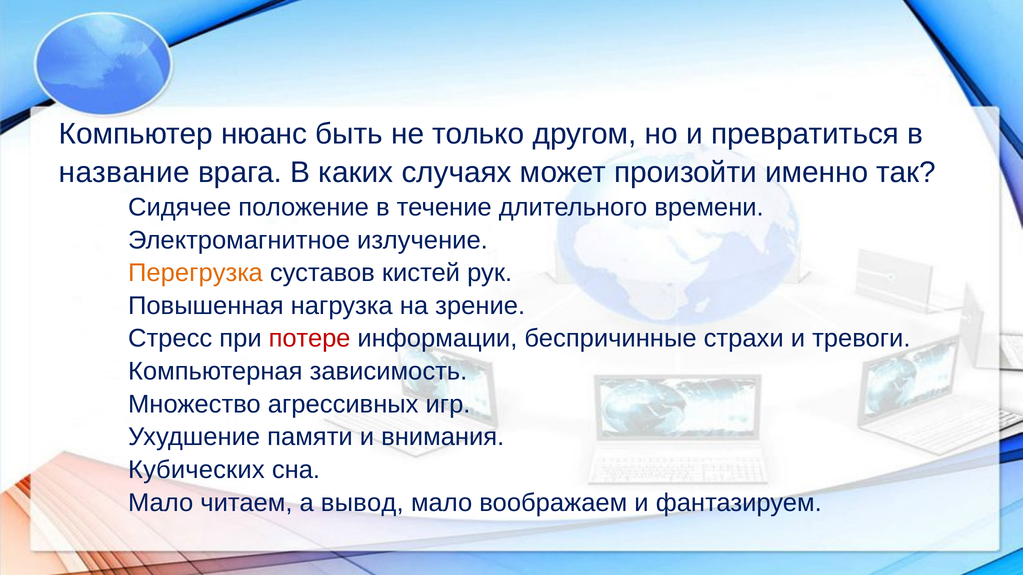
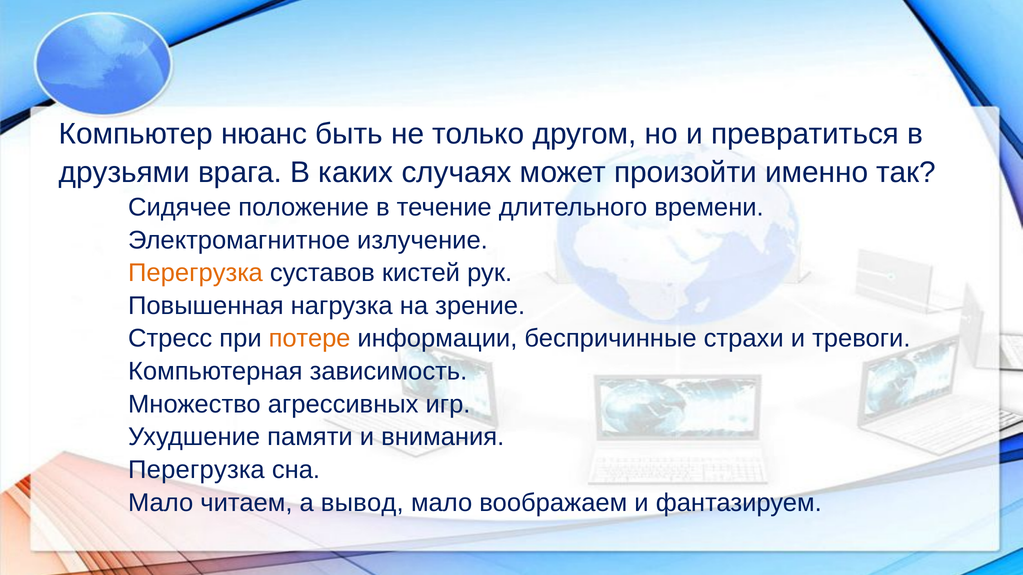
название: название -> друзьями
потере colour: red -> orange
Кубических at (196, 470): Кубических -> Перегрузка
